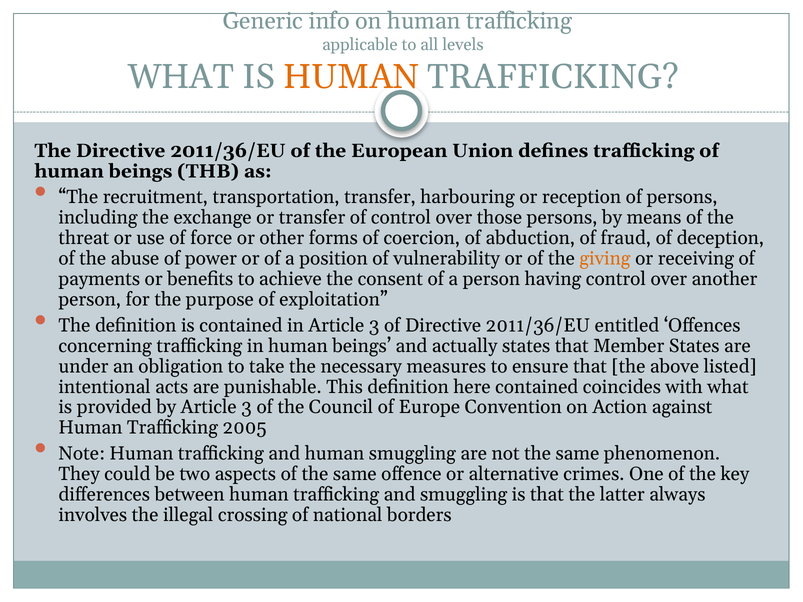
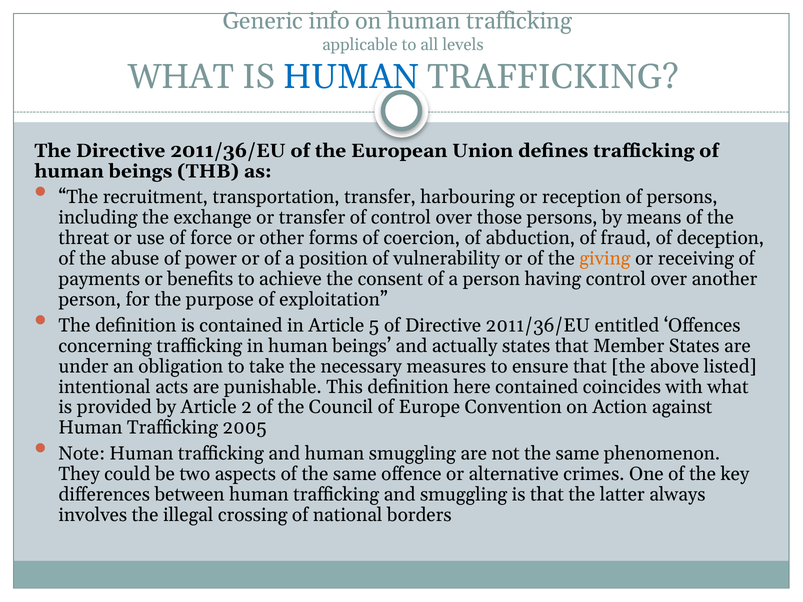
HUMAN at (351, 77) colour: orange -> blue
in Article 3: 3 -> 5
by Article 3: 3 -> 2
